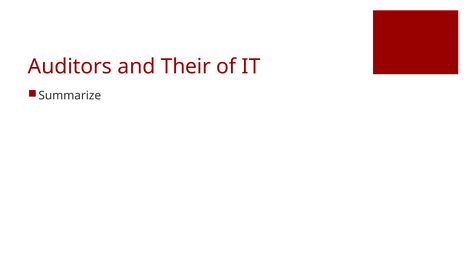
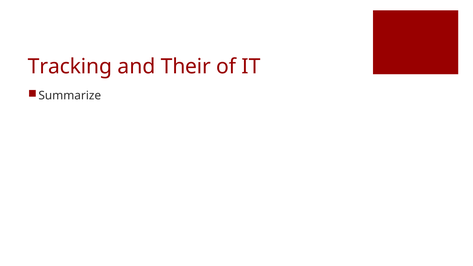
Auditors: Auditors -> Tracking
